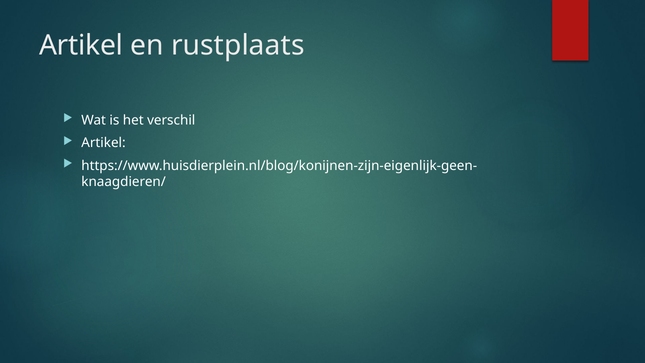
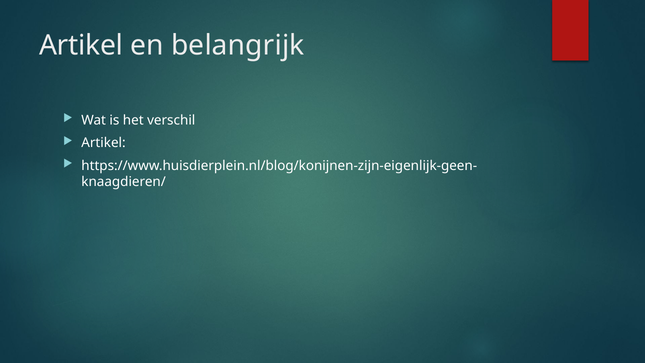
rustplaats: rustplaats -> belangrijk
